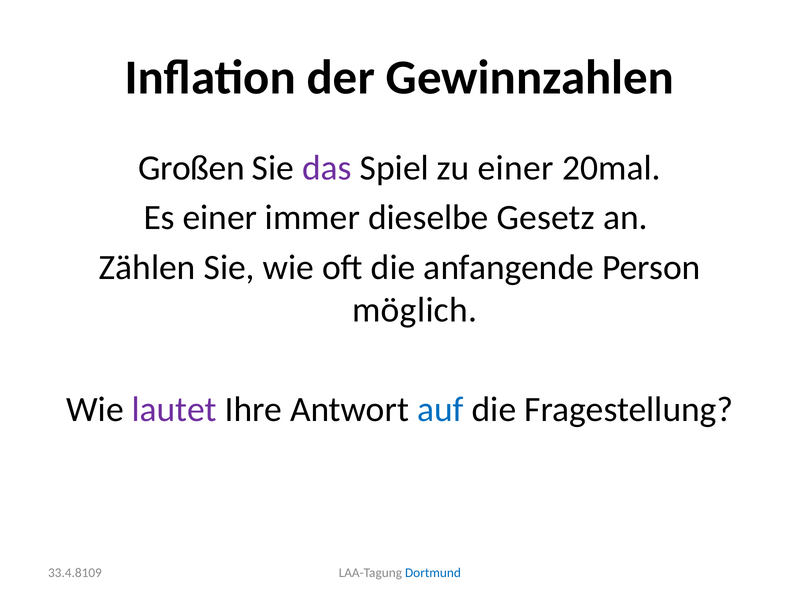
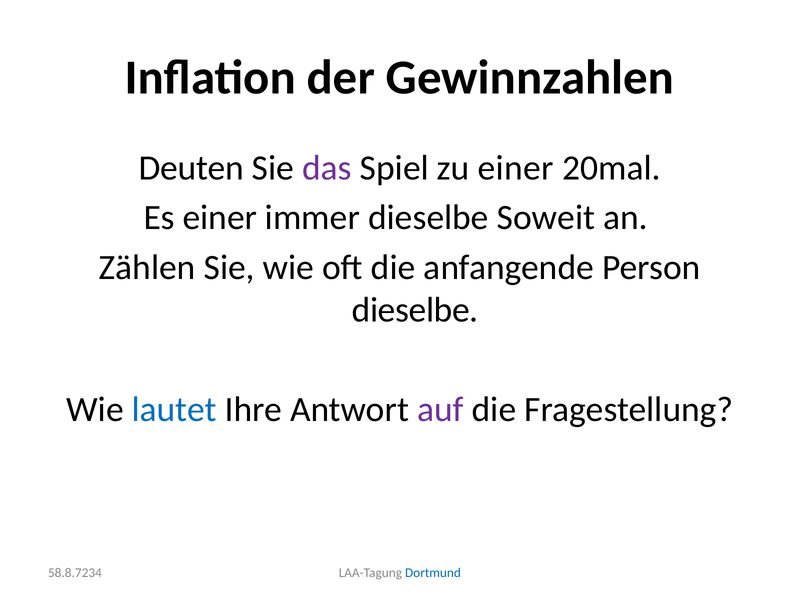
Großen: Großen -> Deuten
Gesetz: Gesetz -> Soweit
möglich at (415, 310): möglich -> dieselbe
lautet colour: purple -> blue
auf colour: blue -> purple
33.4.8109: 33.4.8109 -> 58.8.7234
